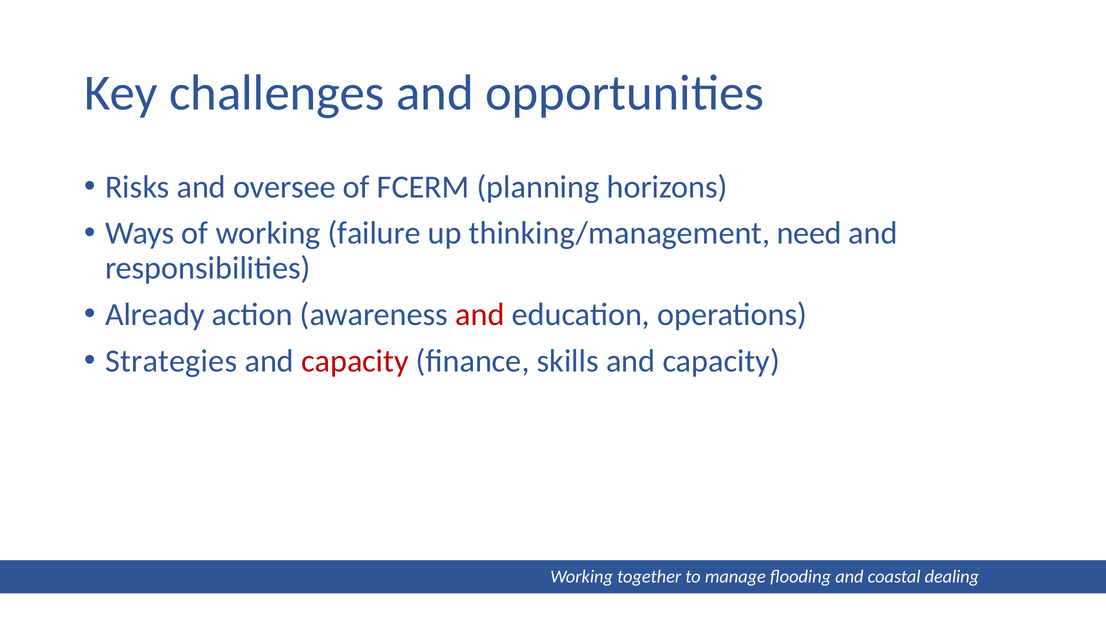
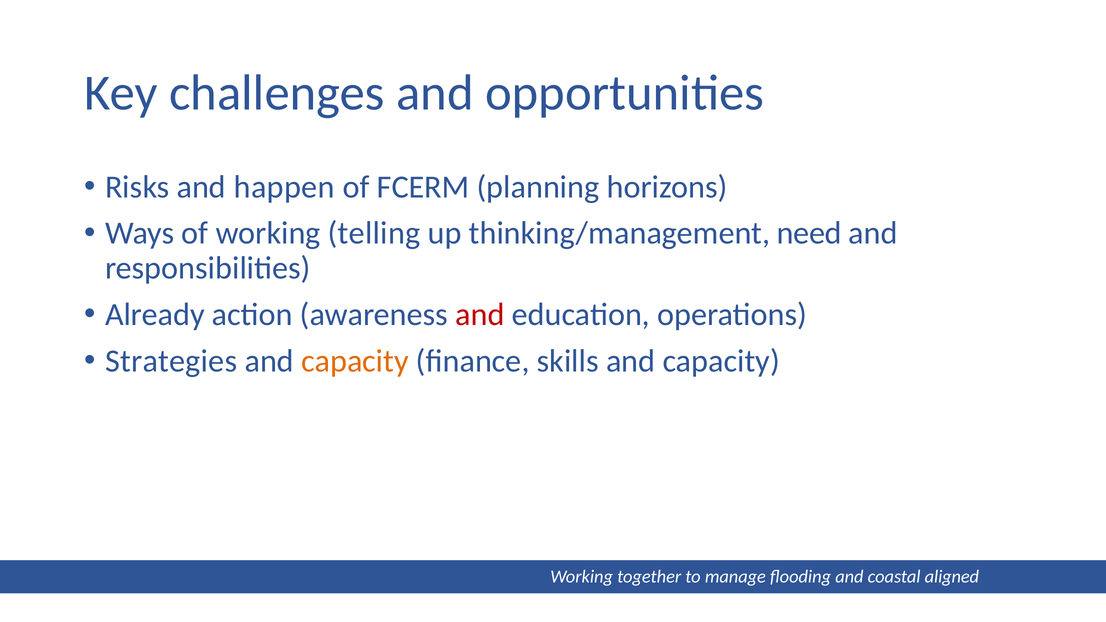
oversee: oversee -> happen
failure: failure -> telling
capacity at (355, 361) colour: red -> orange
dealing: dealing -> aligned
